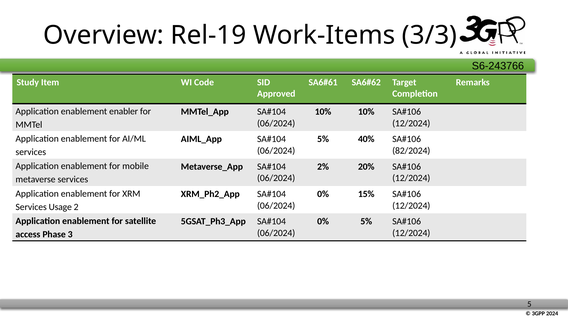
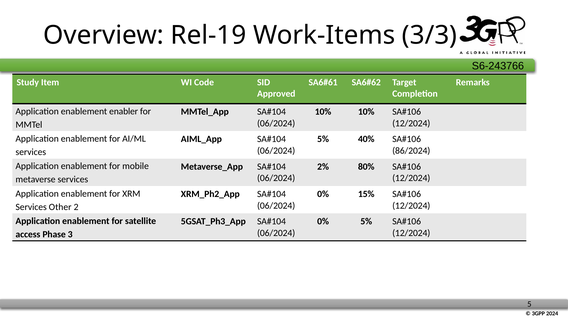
82/2024: 82/2024 -> 86/2024
20%: 20% -> 80%
Usage: Usage -> Other
